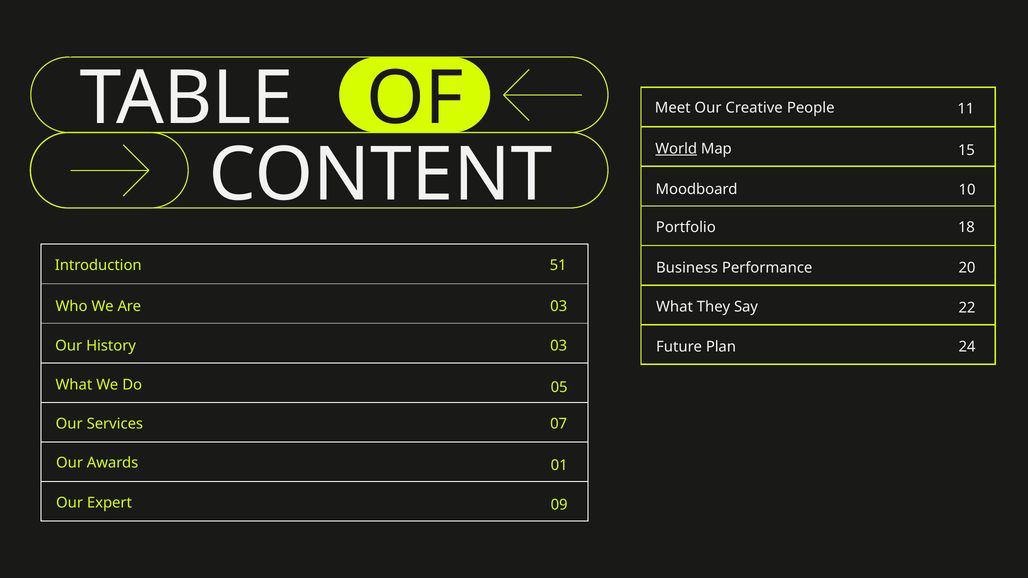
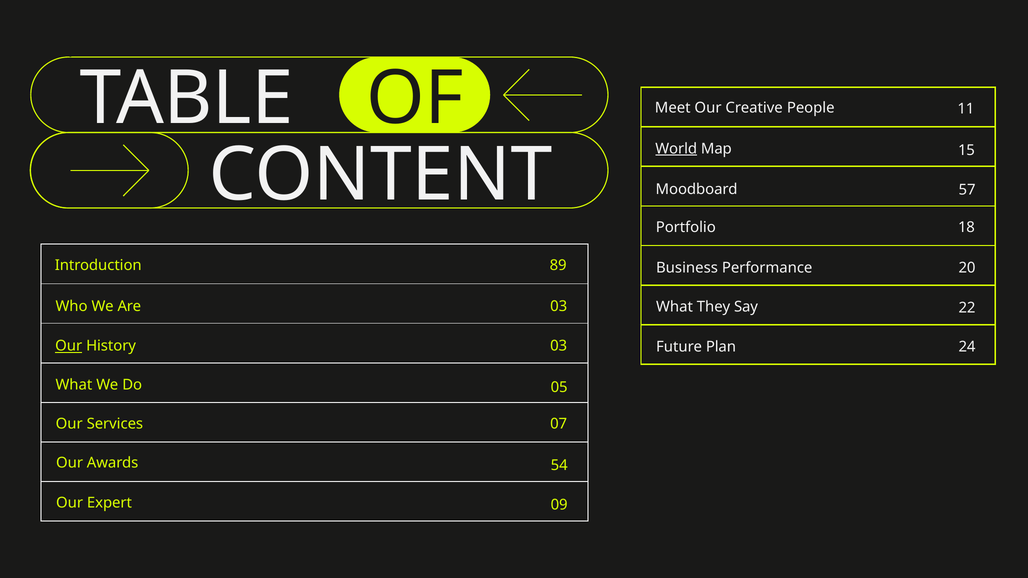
10: 10 -> 57
51: 51 -> 89
Our at (69, 346) underline: none -> present
01: 01 -> 54
